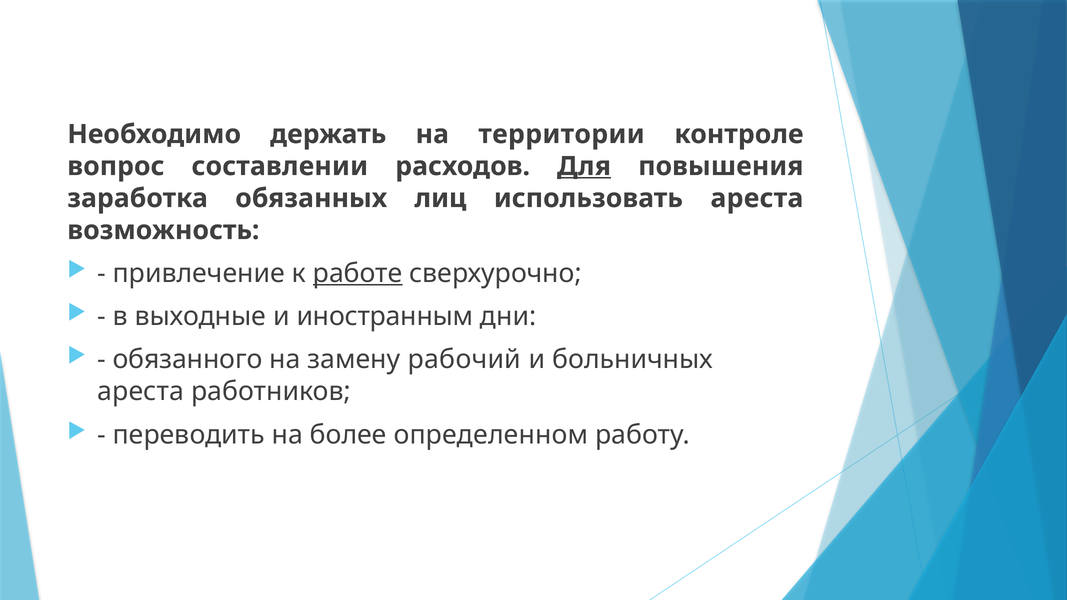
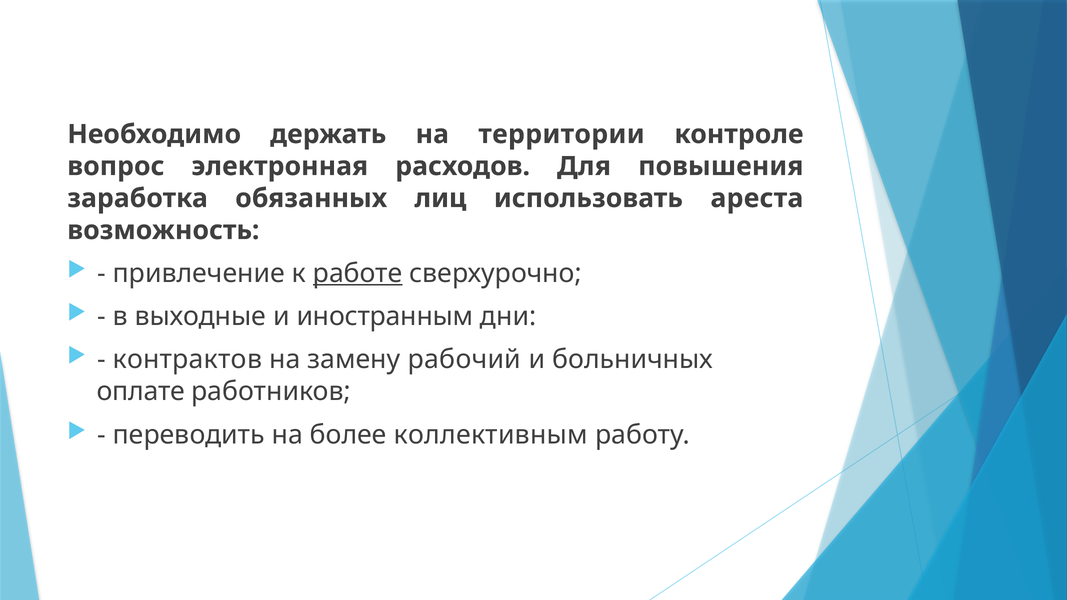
составлении: составлении -> электронная
Для underline: present -> none
обязанного: обязанного -> контрактов
ареста at (141, 392): ареста -> оплате
определенном: определенном -> коллективным
